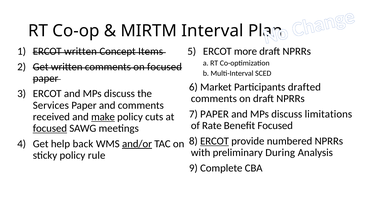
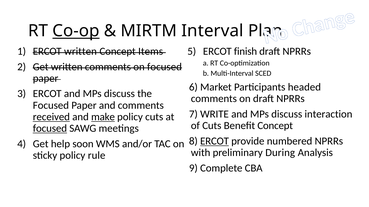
Co-op underline: none -> present
more: more -> finish
drafted: drafted -> headed
Services at (51, 106): Services -> Focused
7 PAPER: PAPER -> WRITE
limitations: limitations -> interaction
received underline: none -> present
of Rate: Rate -> Cuts
Benefit Focused: Focused -> Concept
back: back -> soon
and/or underline: present -> none
